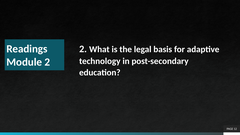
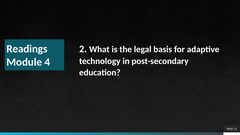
Module 2: 2 -> 4
